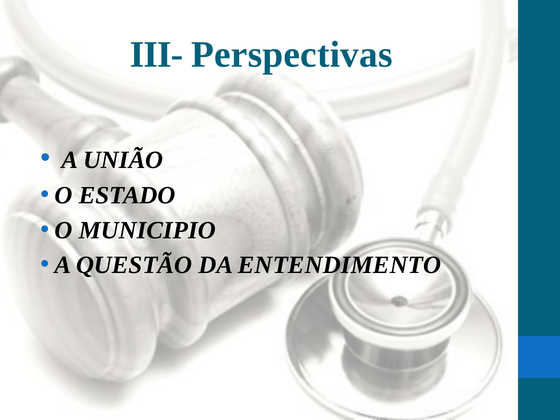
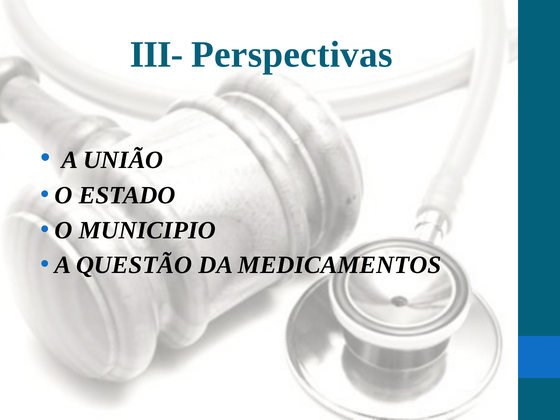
ENTENDIMENTO: ENTENDIMENTO -> MEDICAMENTOS
